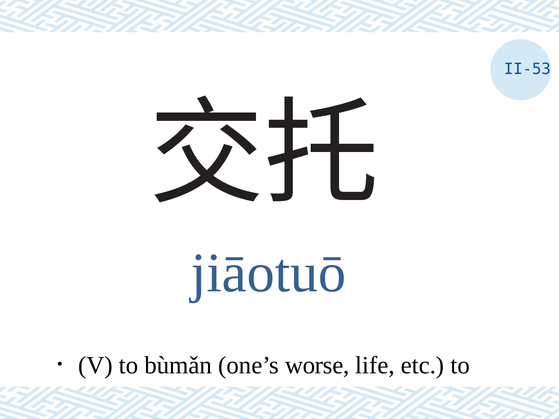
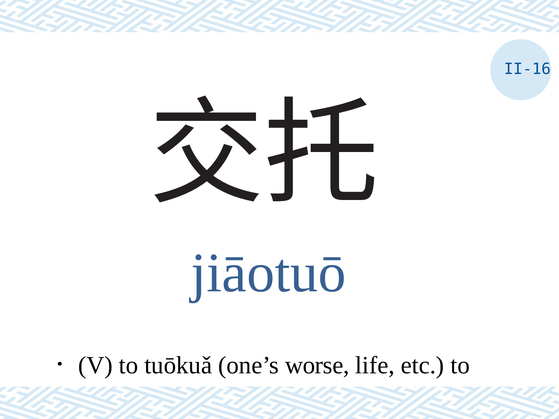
II-53: II-53 -> II-16
bùmǎn: bùmǎn -> tuōkuǎ
